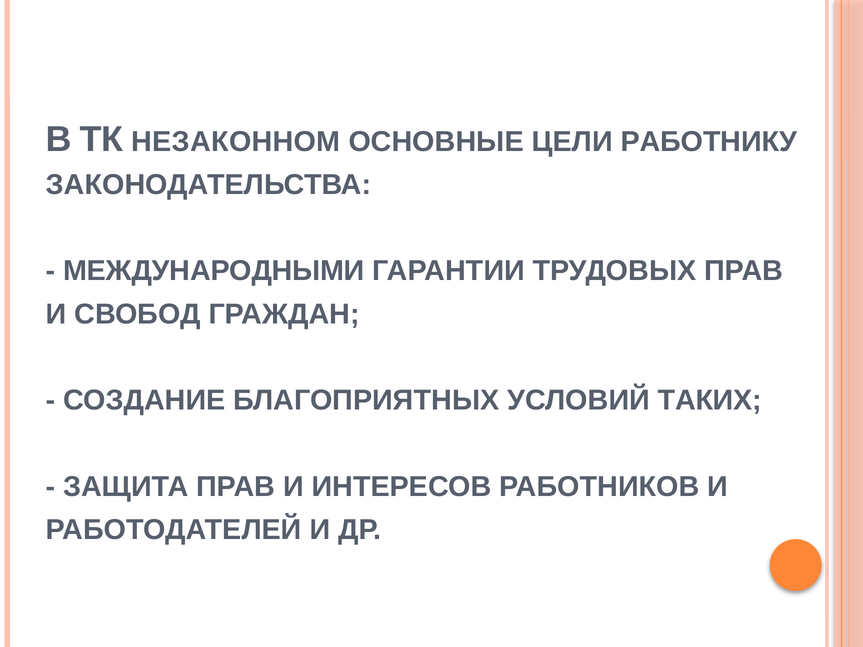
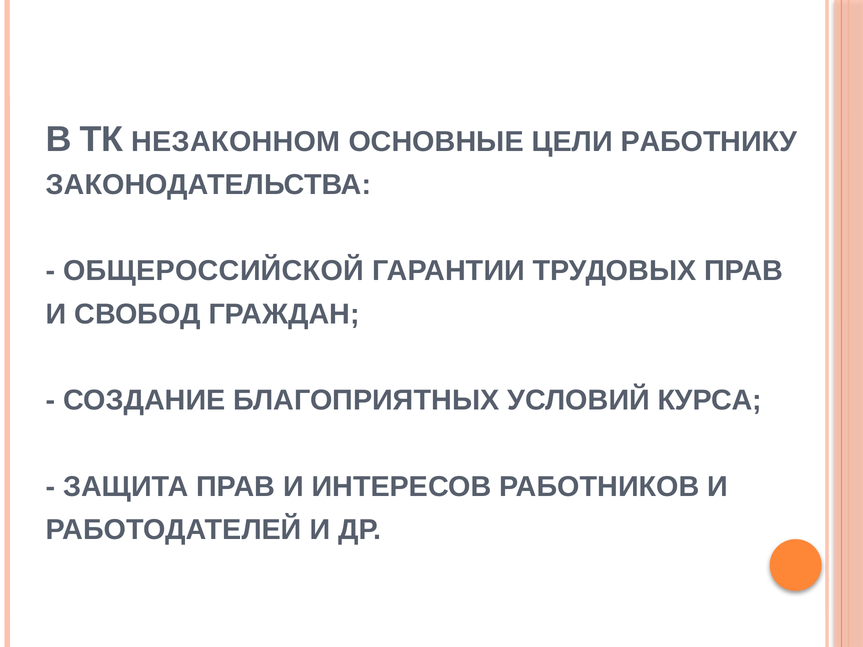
МЕЖДУНАРОДНЫМИ: МЕЖДУНАРОДНЫМИ -> ОБЩЕРОССИЙСКОЙ
ТАКИХ: ТАКИХ -> КУРСА
